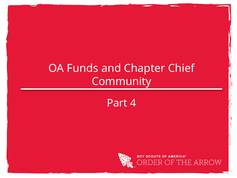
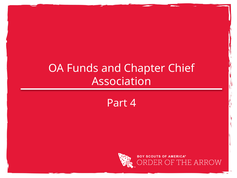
Community: Community -> Association
